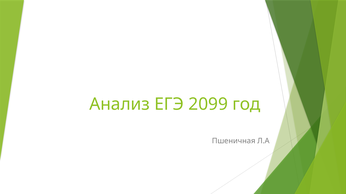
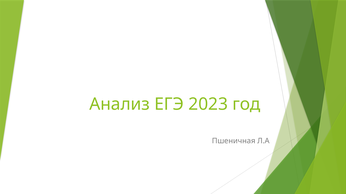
2099: 2099 -> 2023
